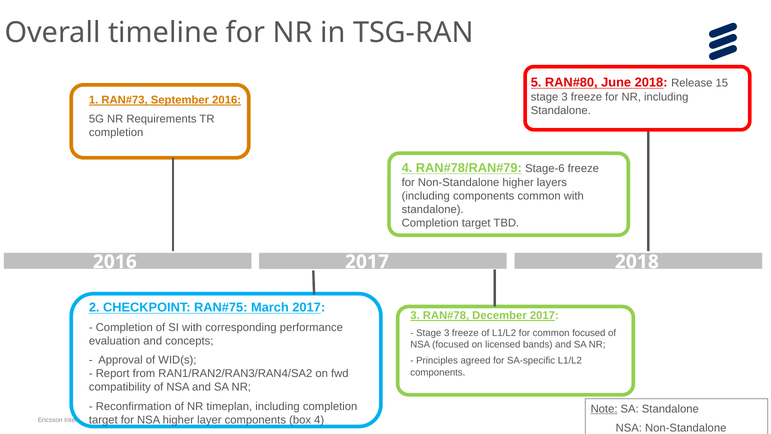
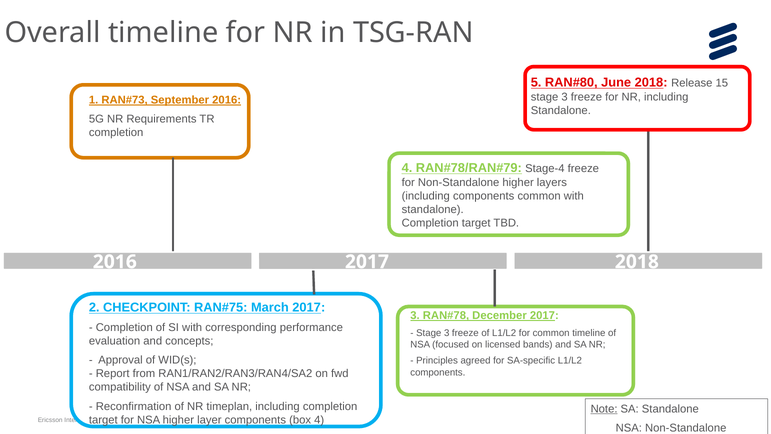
Stage-6: Stage-6 -> Stage-4
common focused: focused -> timeline
